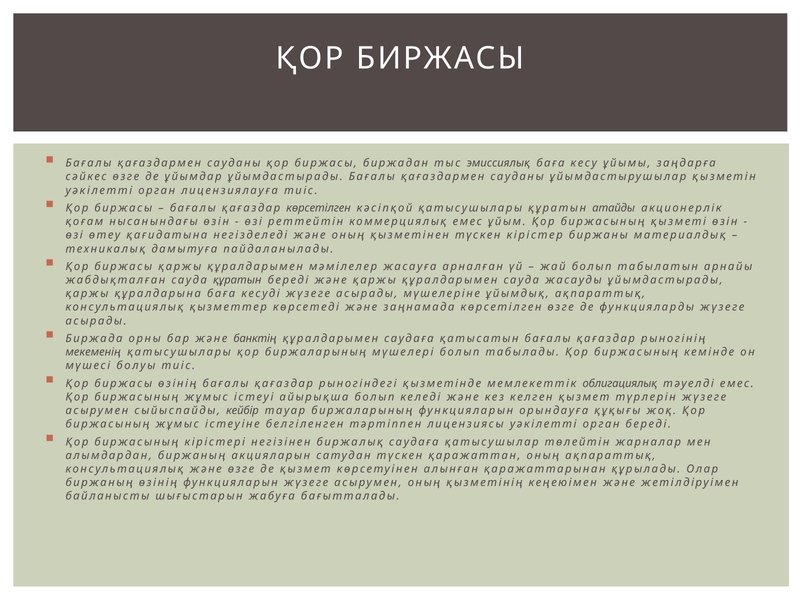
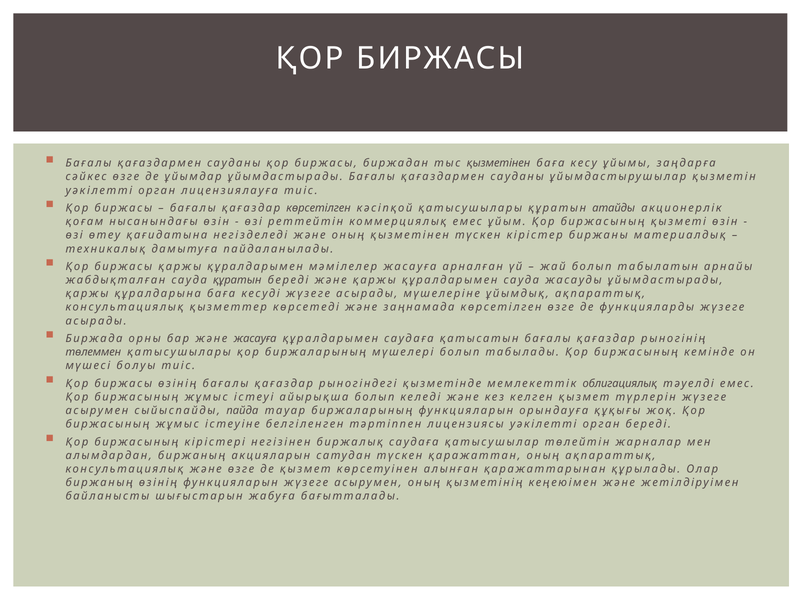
тыс эмиссиялық: эмиссиялық -> қызметінен
және банктің: банктің -> жасауға
мекеменің: мекеменің -> төлеммен
кейбір: кейбір -> пайда
